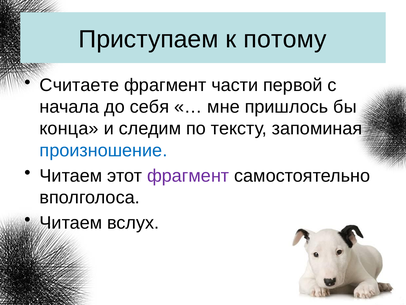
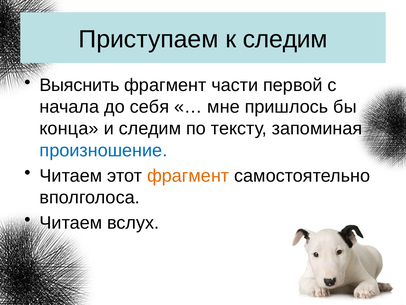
к потому: потому -> следим
Считаете: Считаете -> Выяснить
фрагмент at (188, 175) colour: purple -> orange
